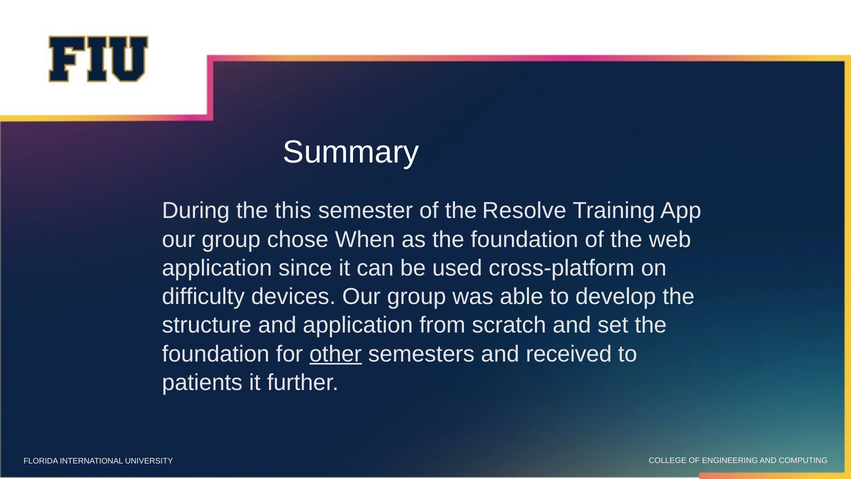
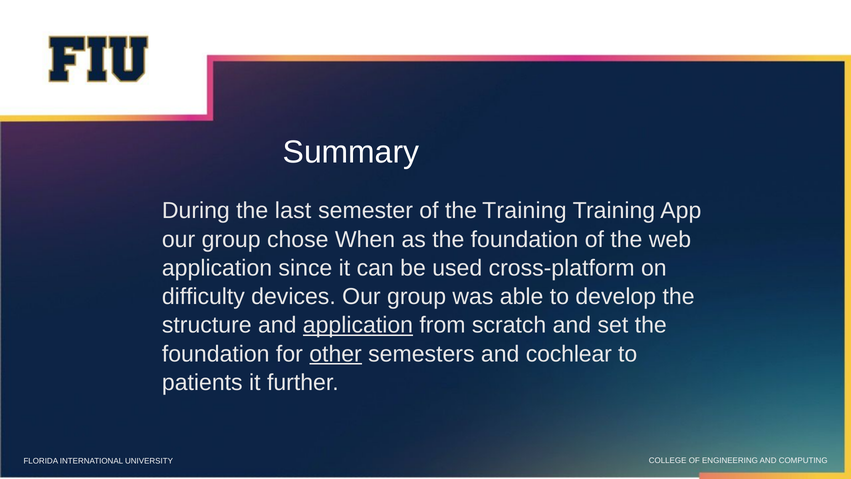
this: this -> last
the Resolve: Resolve -> Training
application at (358, 325) underline: none -> present
received: received -> cochlear
